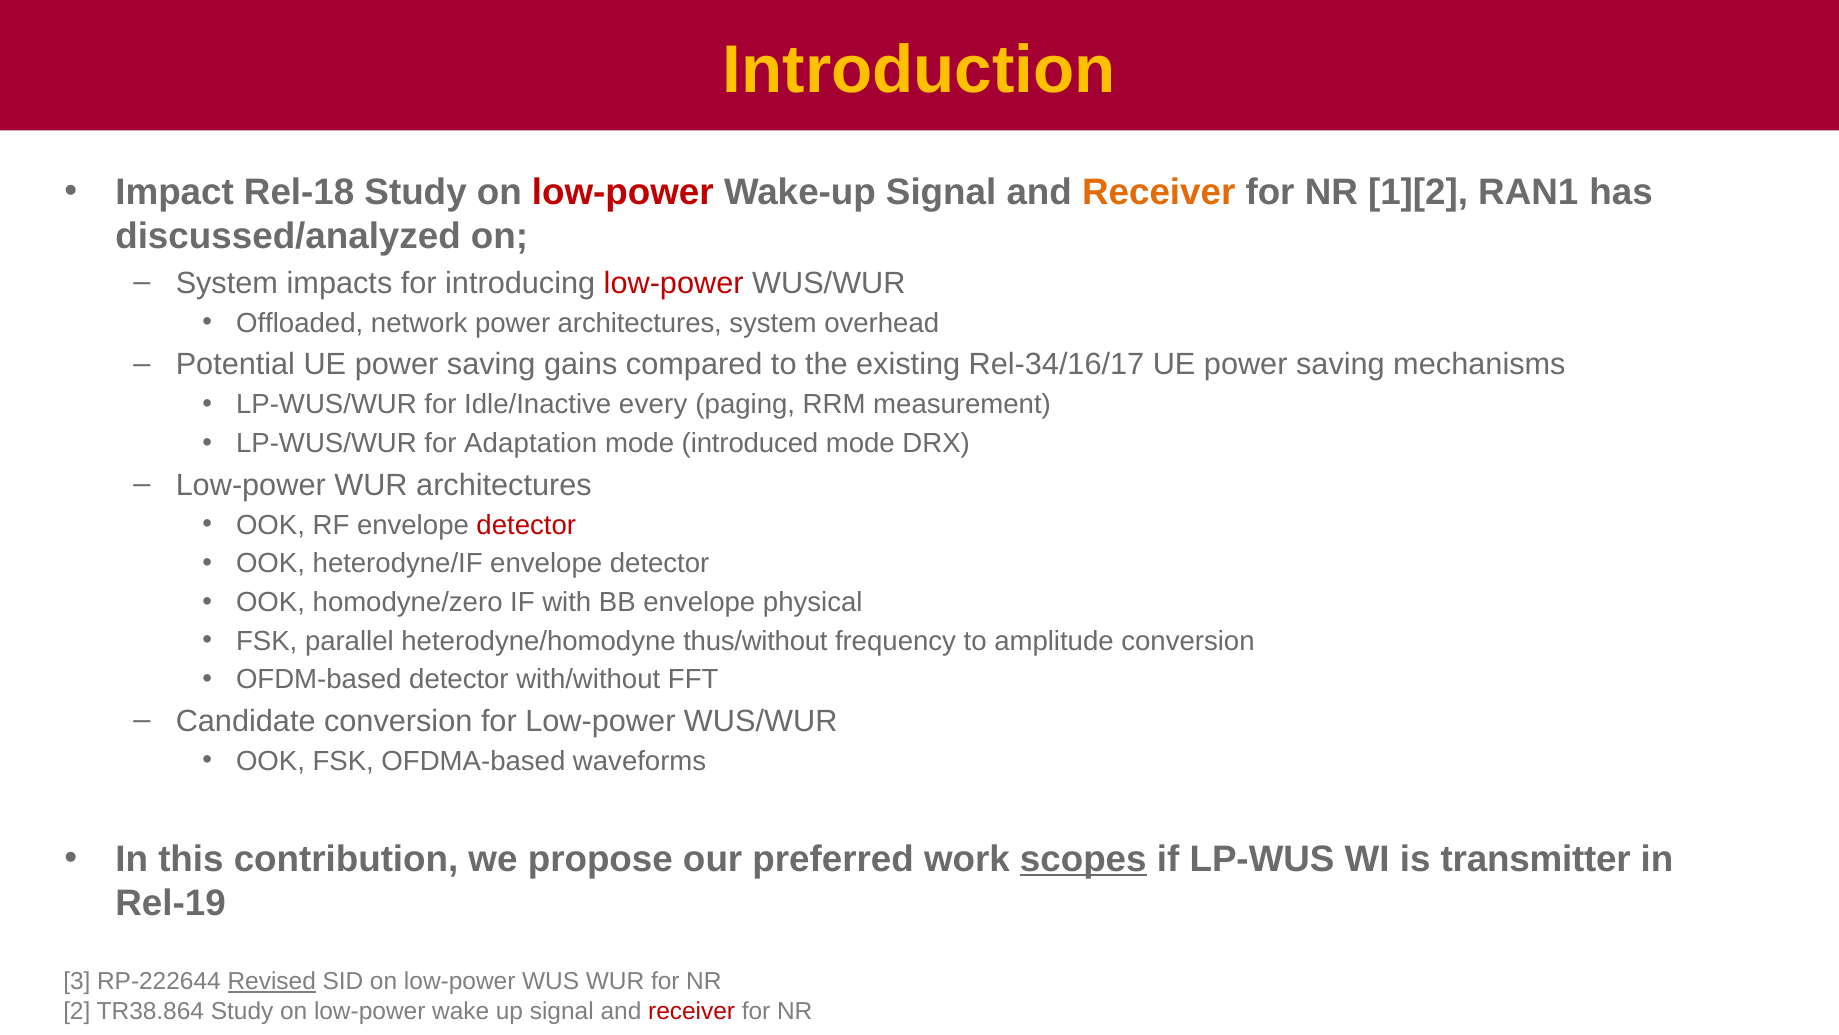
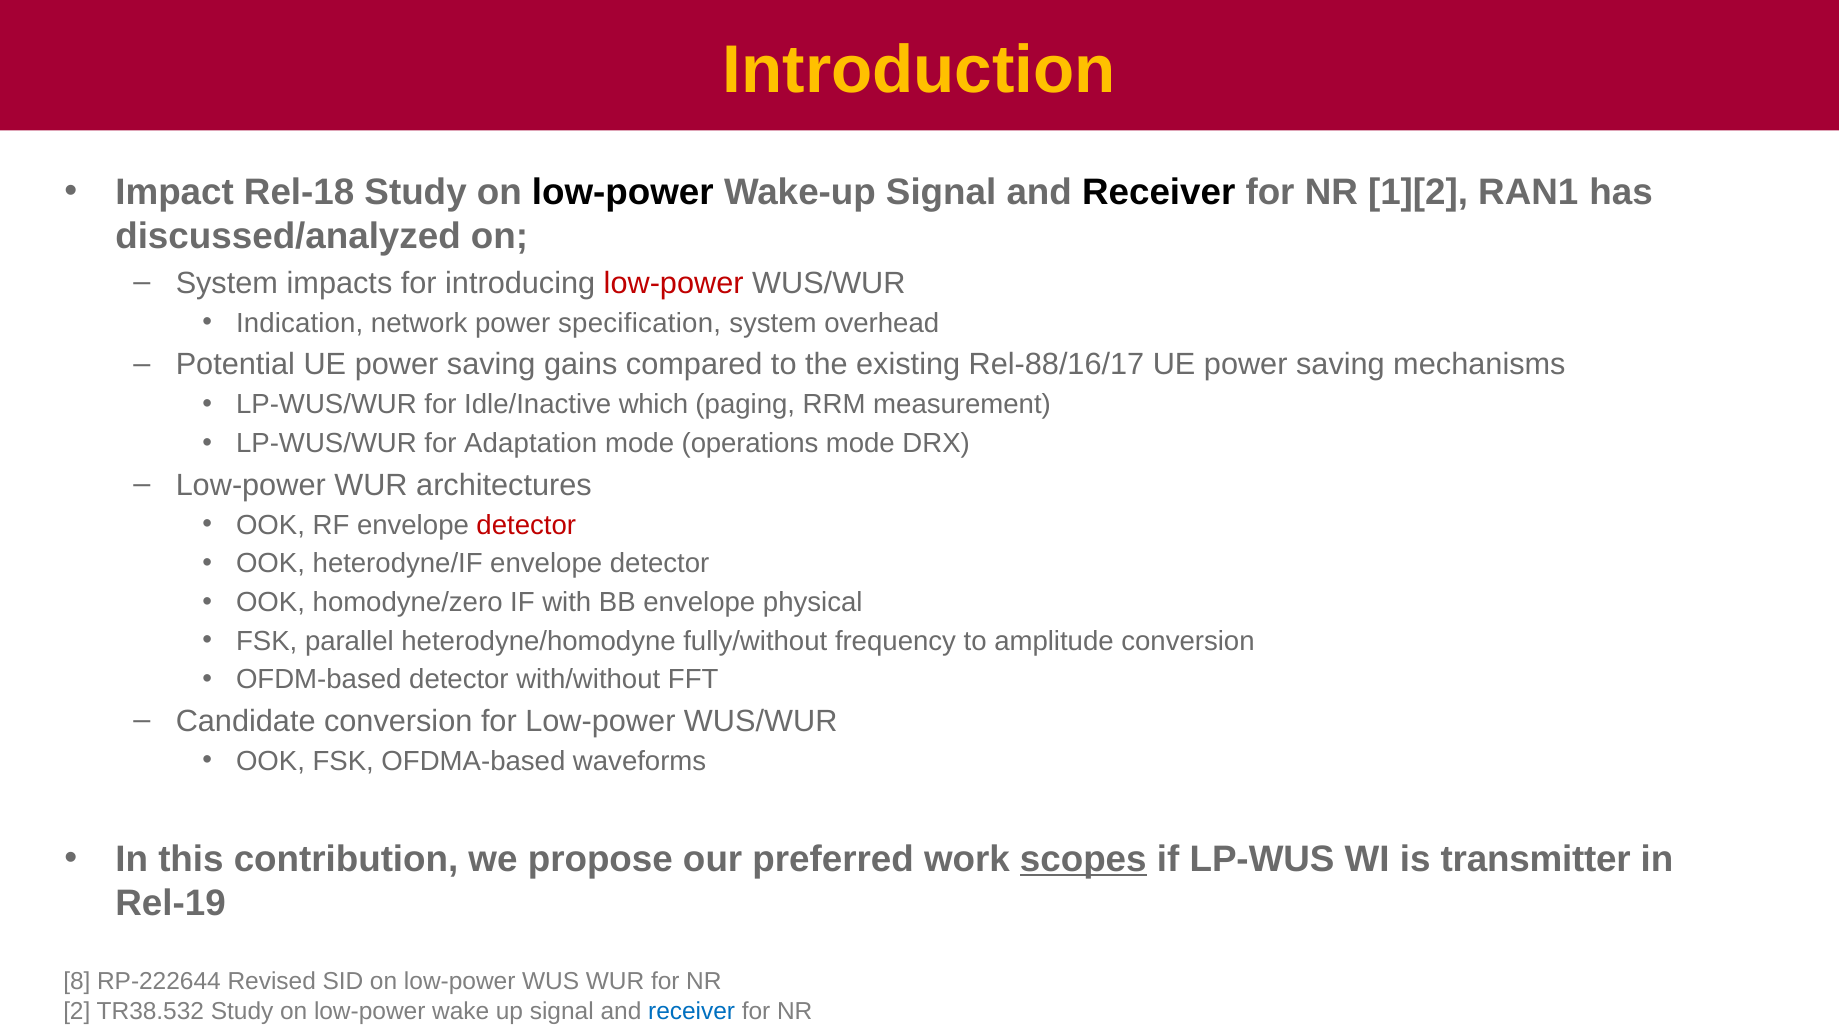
low-power at (623, 193) colour: red -> black
Receiver at (1159, 193) colour: orange -> black
Offloaded: Offloaded -> Indication
power architectures: architectures -> specification
Rel-34/16/17: Rel-34/16/17 -> Rel-88/16/17
every: every -> which
introduced: introduced -> operations
thus/without: thus/without -> fully/without
3: 3 -> 8
Revised underline: present -> none
TR38.864: TR38.864 -> TR38.532
receiver at (692, 1011) colour: red -> blue
